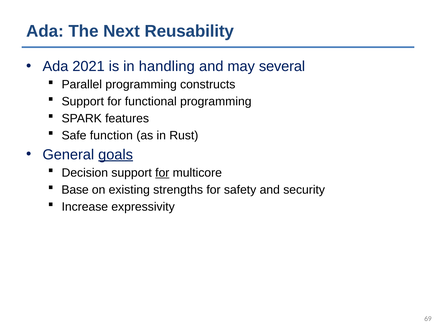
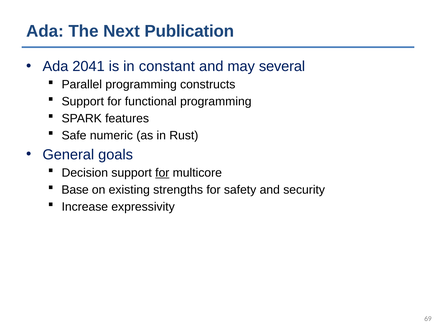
Reusability: Reusability -> Publication
2021: 2021 -> 2041
handling: handling -> constant
function: function -> numeric
goals underline: present -> none
